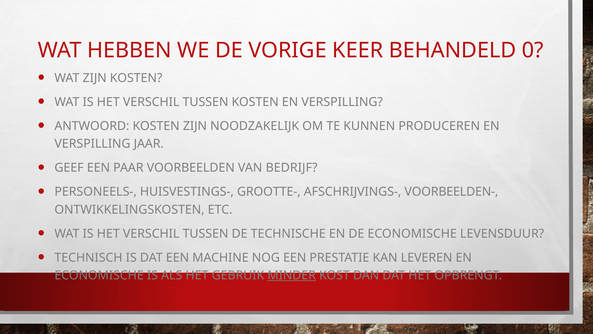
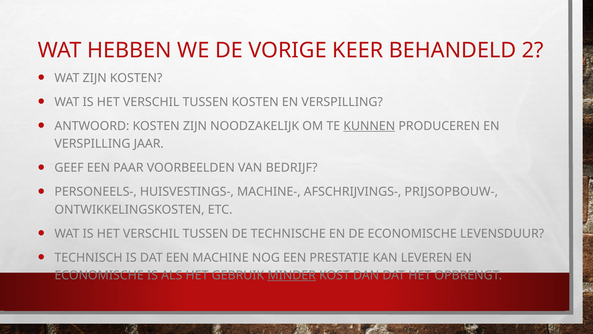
0: 0 -> 2
KUNNEN underline: none -> present
GROOTTE-: GROOTTE- -> MACHINE-
VOORBEELDEN-: VOORBEELDEN- -> PRIJSOPBOUW-
